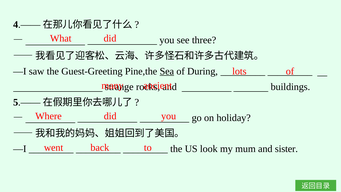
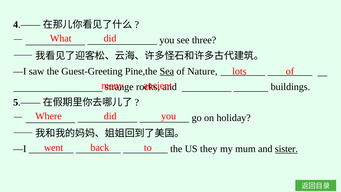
During: During -> Nature
look: look -> they
sister underline: none -> present
